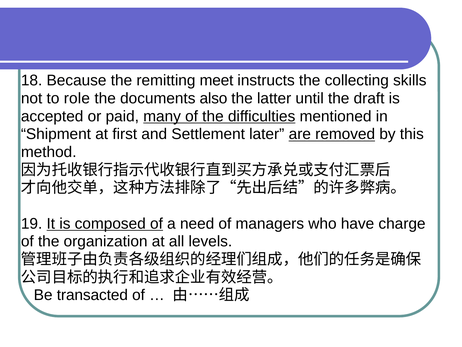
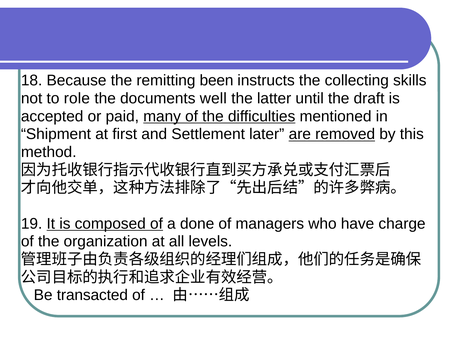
meet: meet -> been
also: also -> well
need: need -> done
